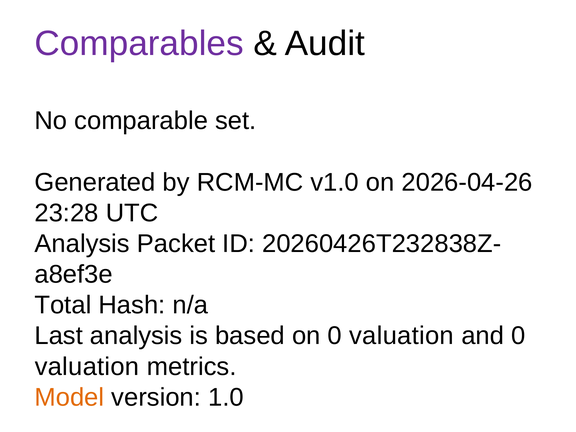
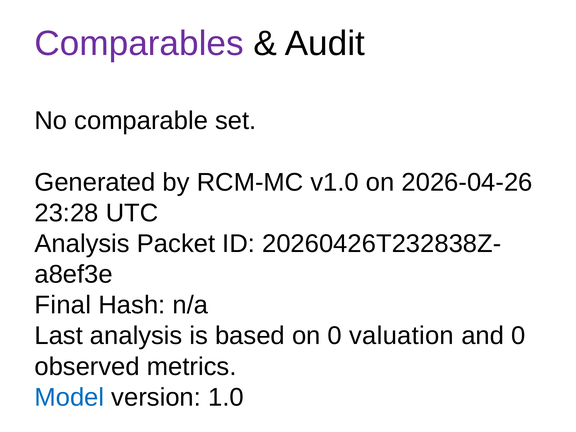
Total: Total -> Final
valuation at (87, 367): valuation -> observed
Model colour: orange -> blue
